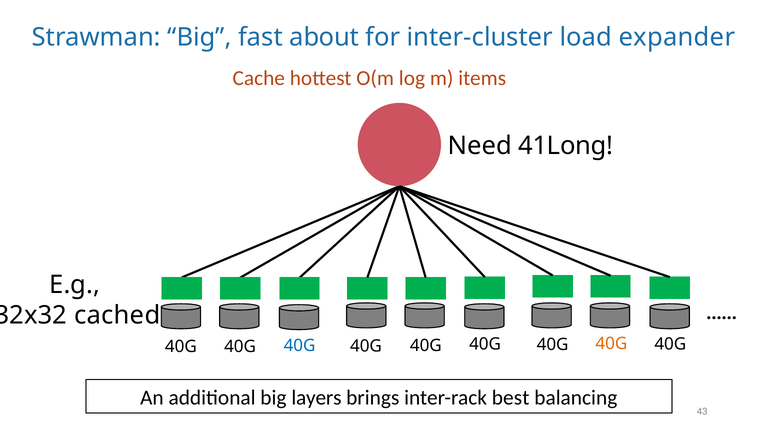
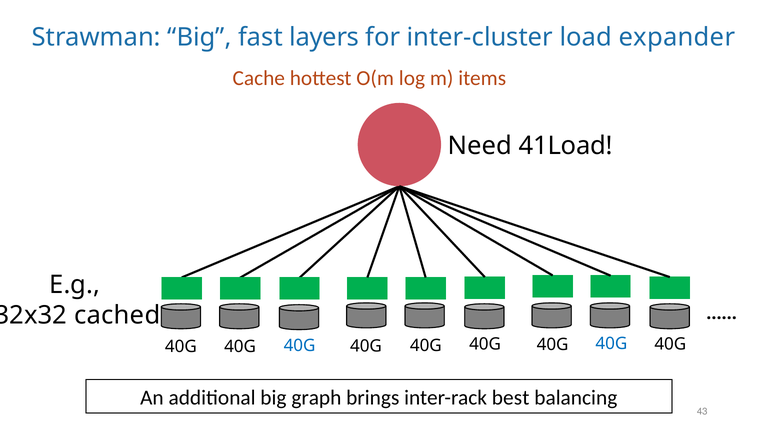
about: about -> layers
41Long: 41Long -> 41Load
40G at (611, 344) colour: orange -> blue
layers: layers -> graph
